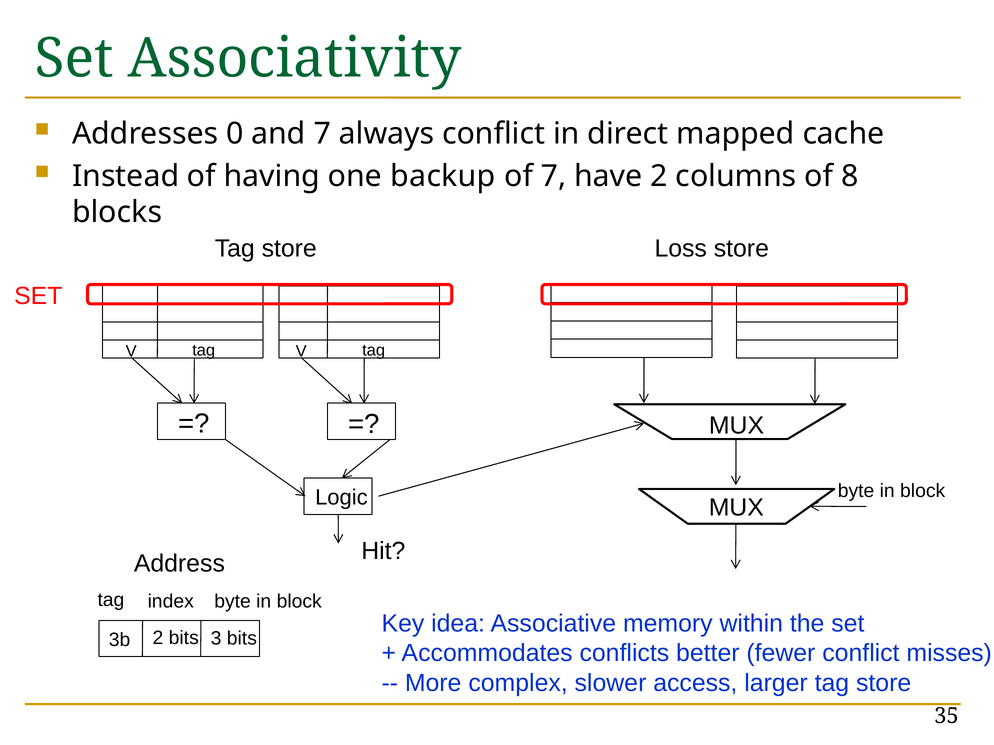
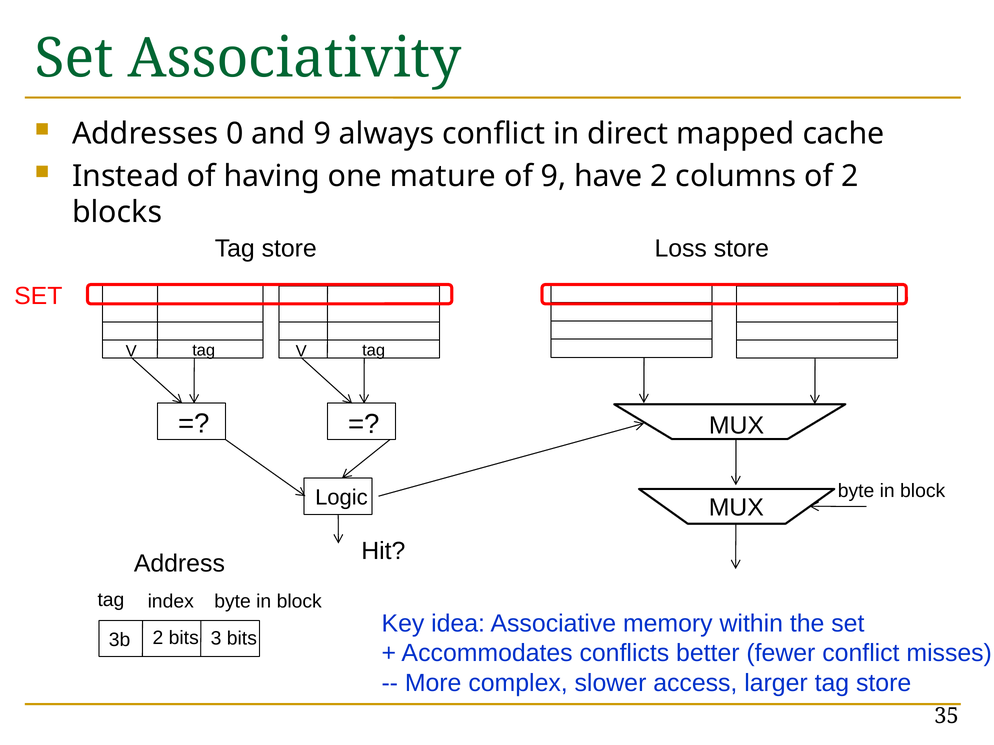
and 7: 7 -> 9
backup: backup -> mature
of 7: 7 -> 9
of 8: 8 -> 2
